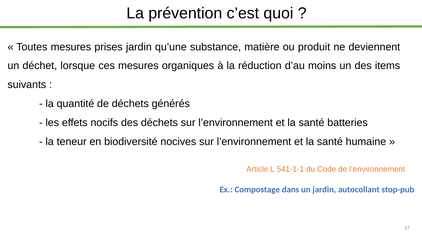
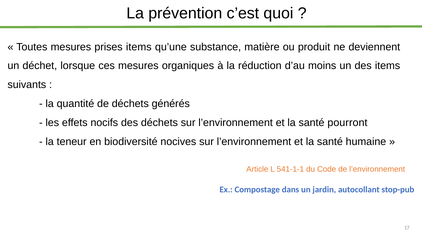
prises jardin: jardin -> items
batteries: batteries -> pourront
